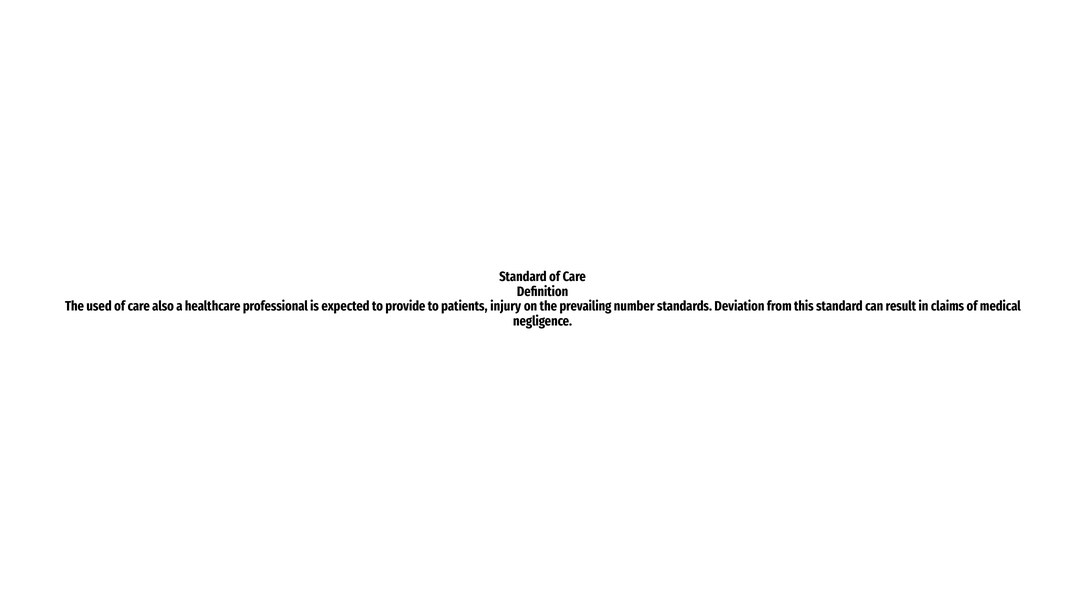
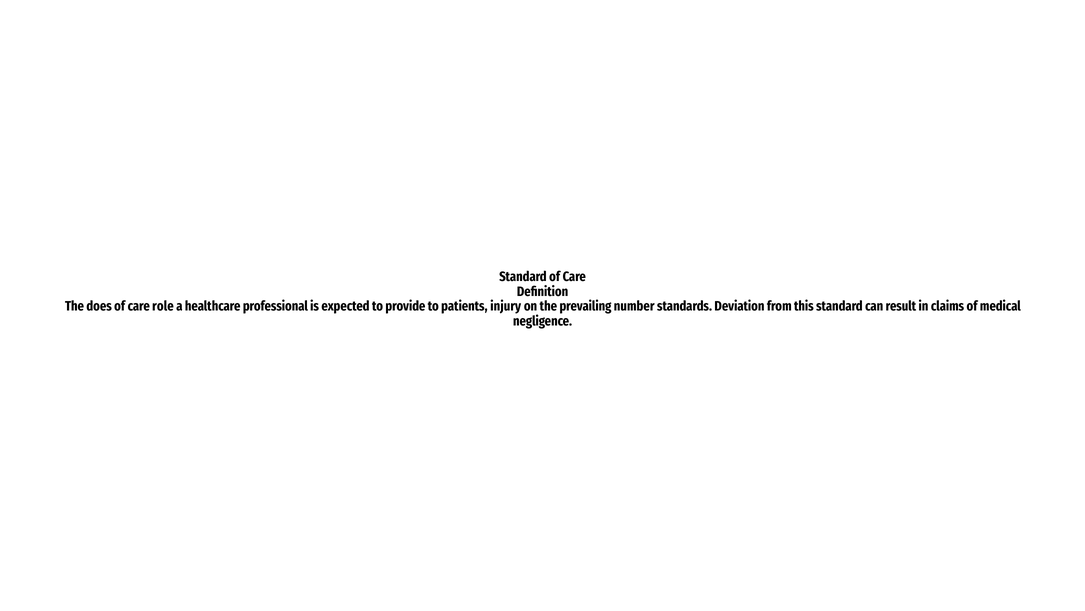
used: used -> does
also: also -> role
